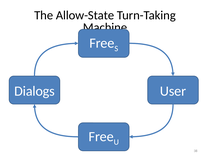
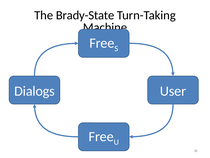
Allow-State: Allow-State -> Brady-State
